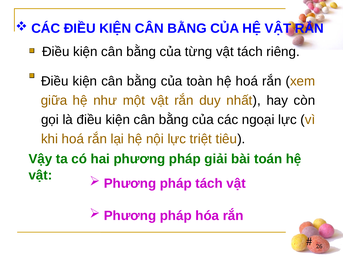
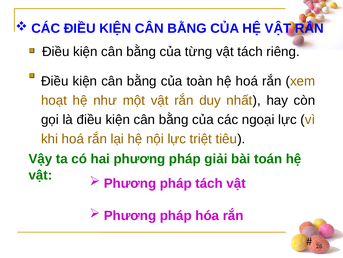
giữa: giữa -> hoạt
